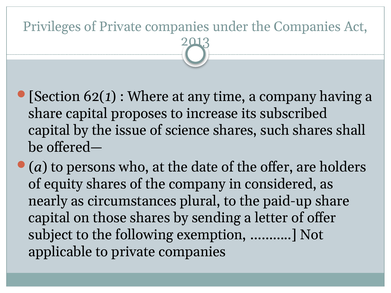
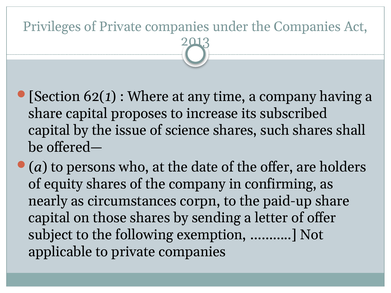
considered: considered -> confirming
plural: plural -> corpn
